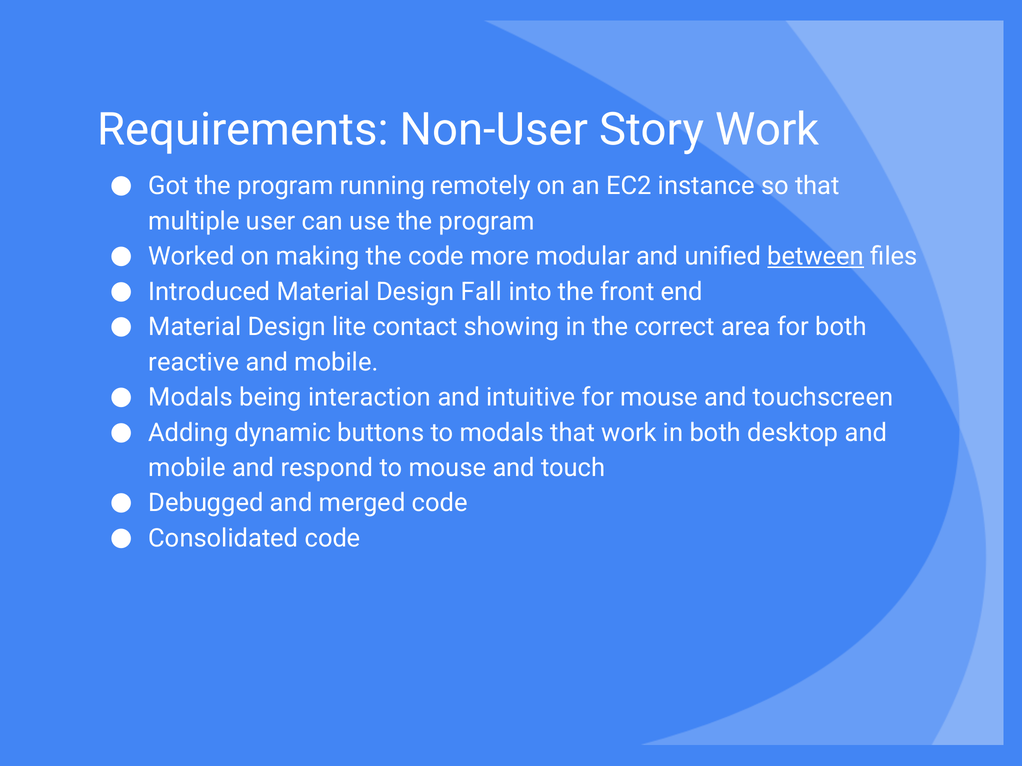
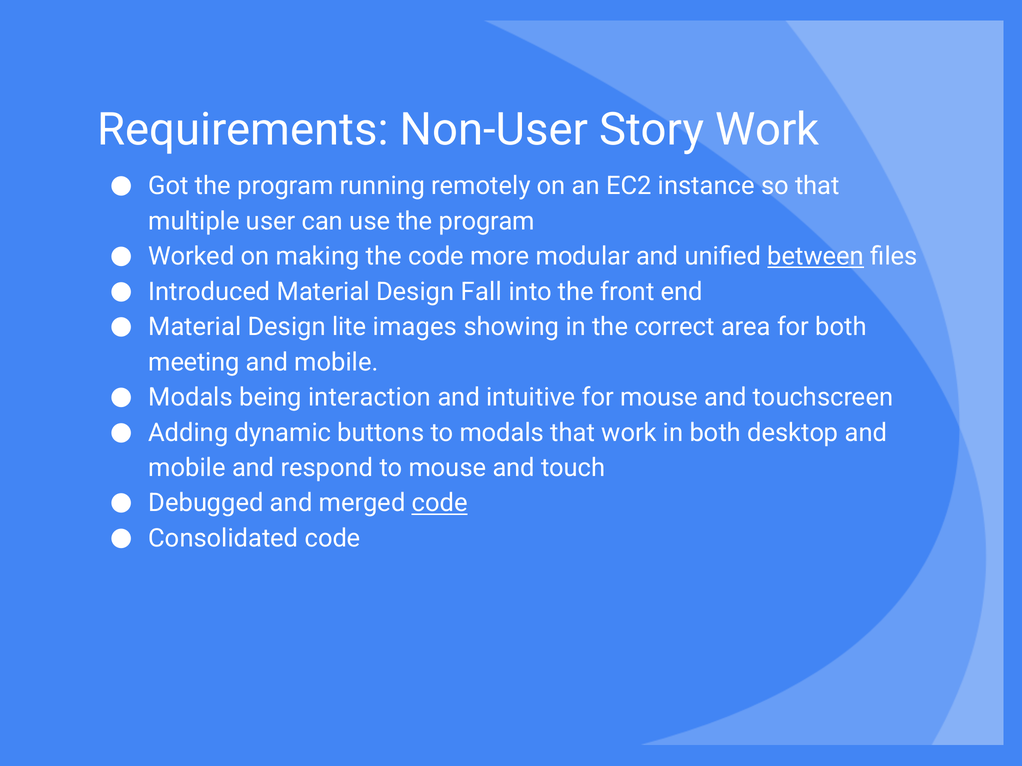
contact: contact -> images
reactive: reactive -> meeting
code at (440, 503) underline: none -> present
